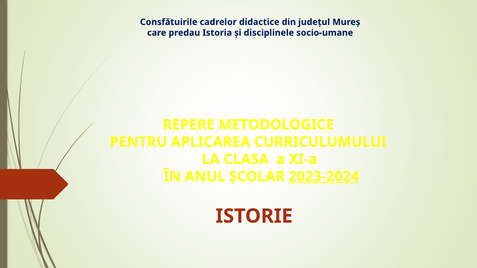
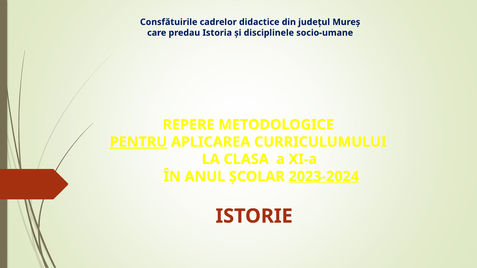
PENTRU underline: none -> present
